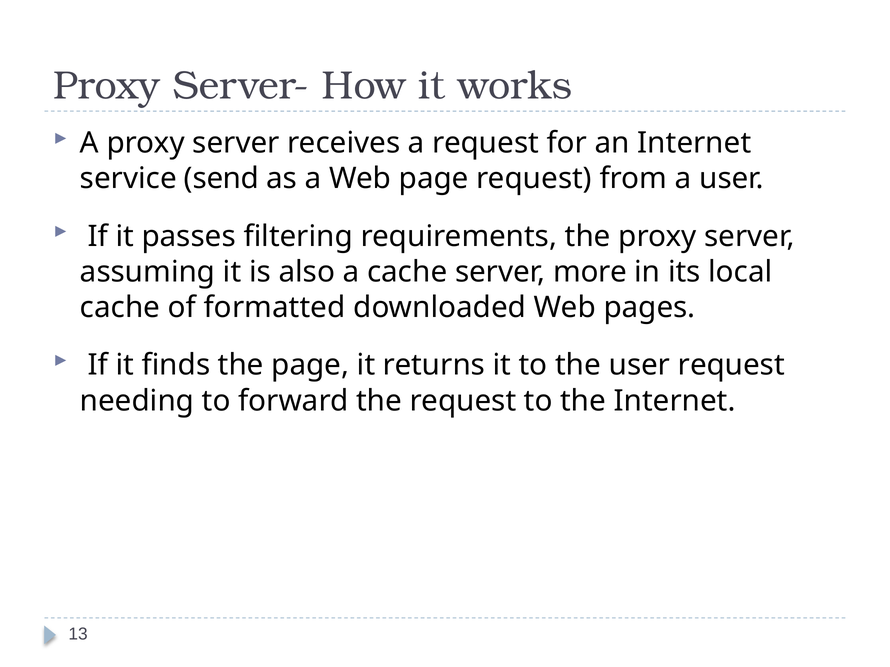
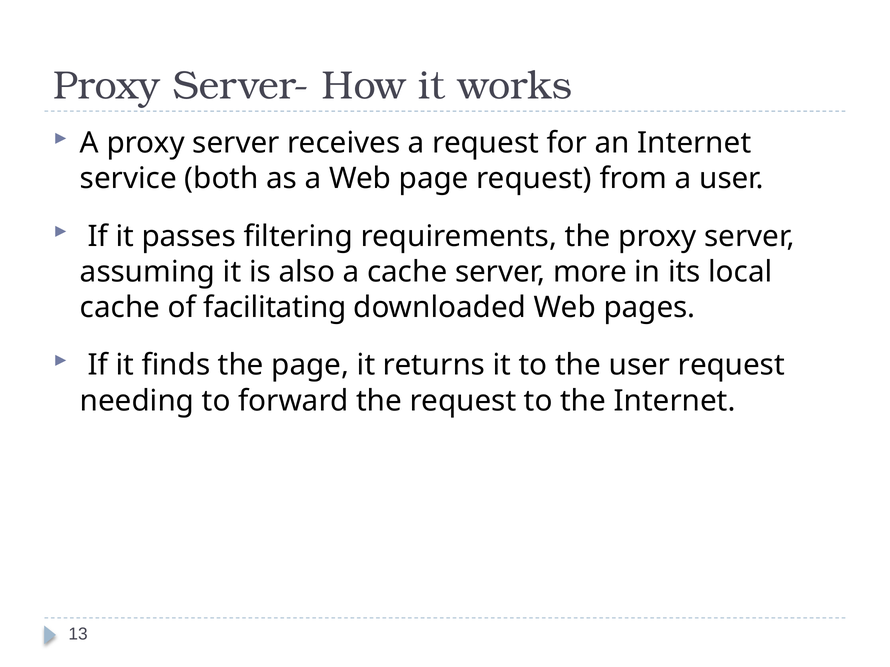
send: send -> both
formatted: formatted -> facilitating
